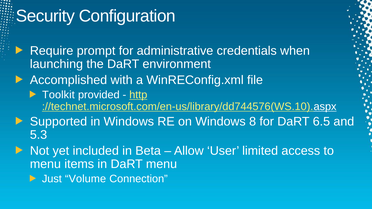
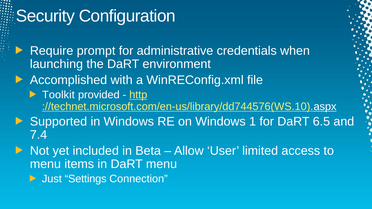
8: 8 -> 1
5.3: 5.3 -> 7.4
Volume: Volume -> Settings
